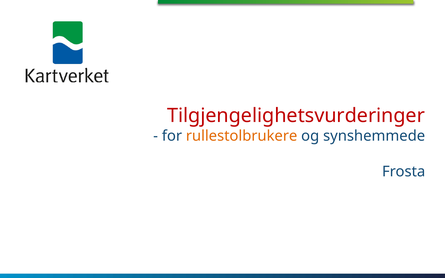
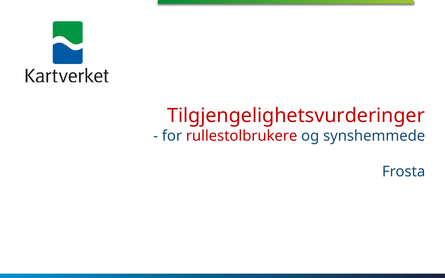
rullestolbrukere colour: orange -> red
